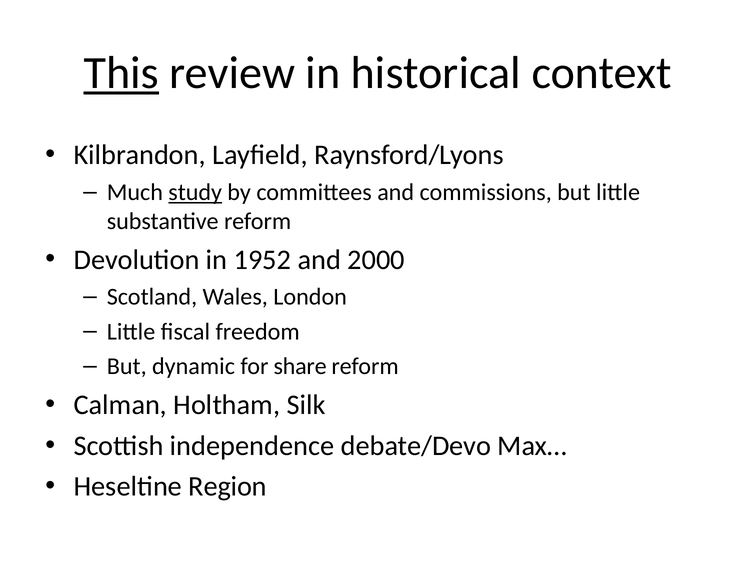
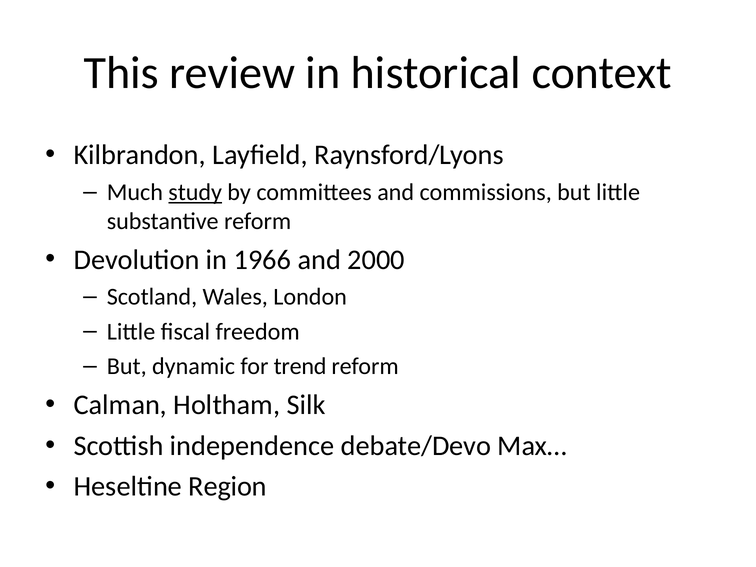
This underline: present -> none
1952: 1952 -> 1966
share: share -> trend
